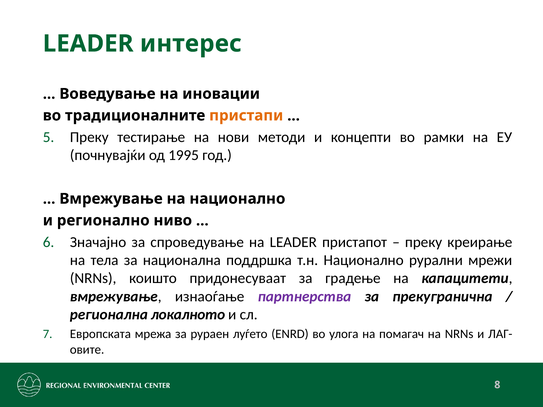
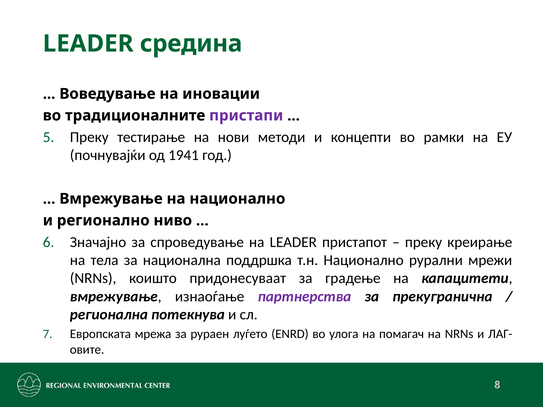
интерес: интерес -> средина
пристапи colour: orange -> purple
1995: 1995 -> 1941
локалното: локалното -> потекнува
